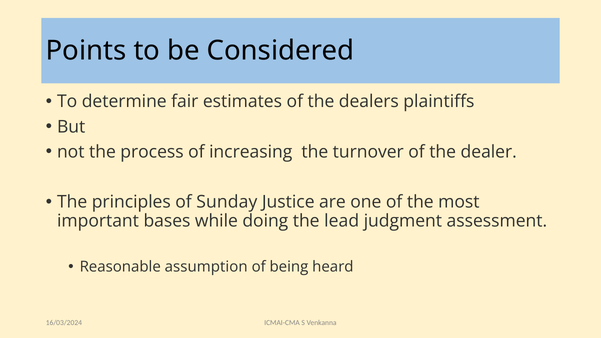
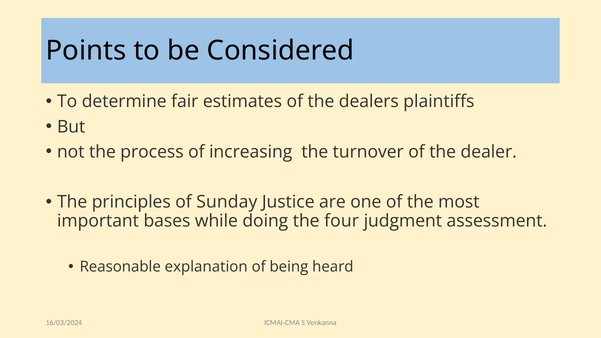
lead: lead -> four
assumption: assumption -> explanation
